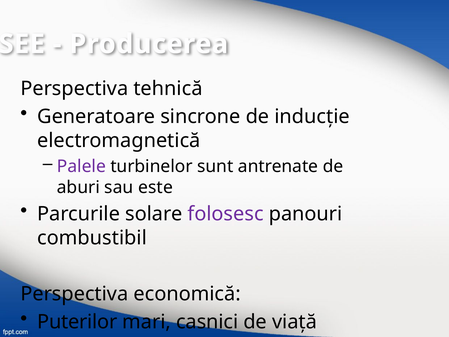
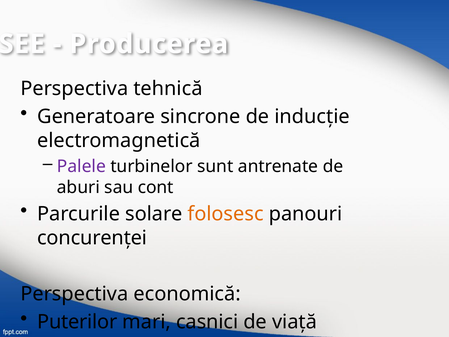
este: este -> cont
folosesc colour: purple -> orange
combustibil: combustibil -> concurenţei
